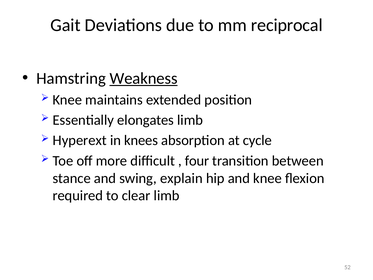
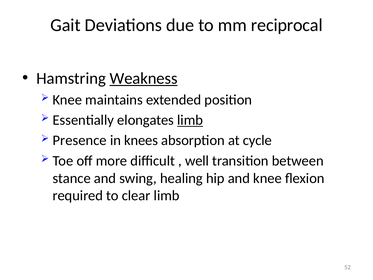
limb at (190, 120) underline: none -> present
Hyperext: Hyperext -> Presence
four: four -> well
explain: explain -> healing
